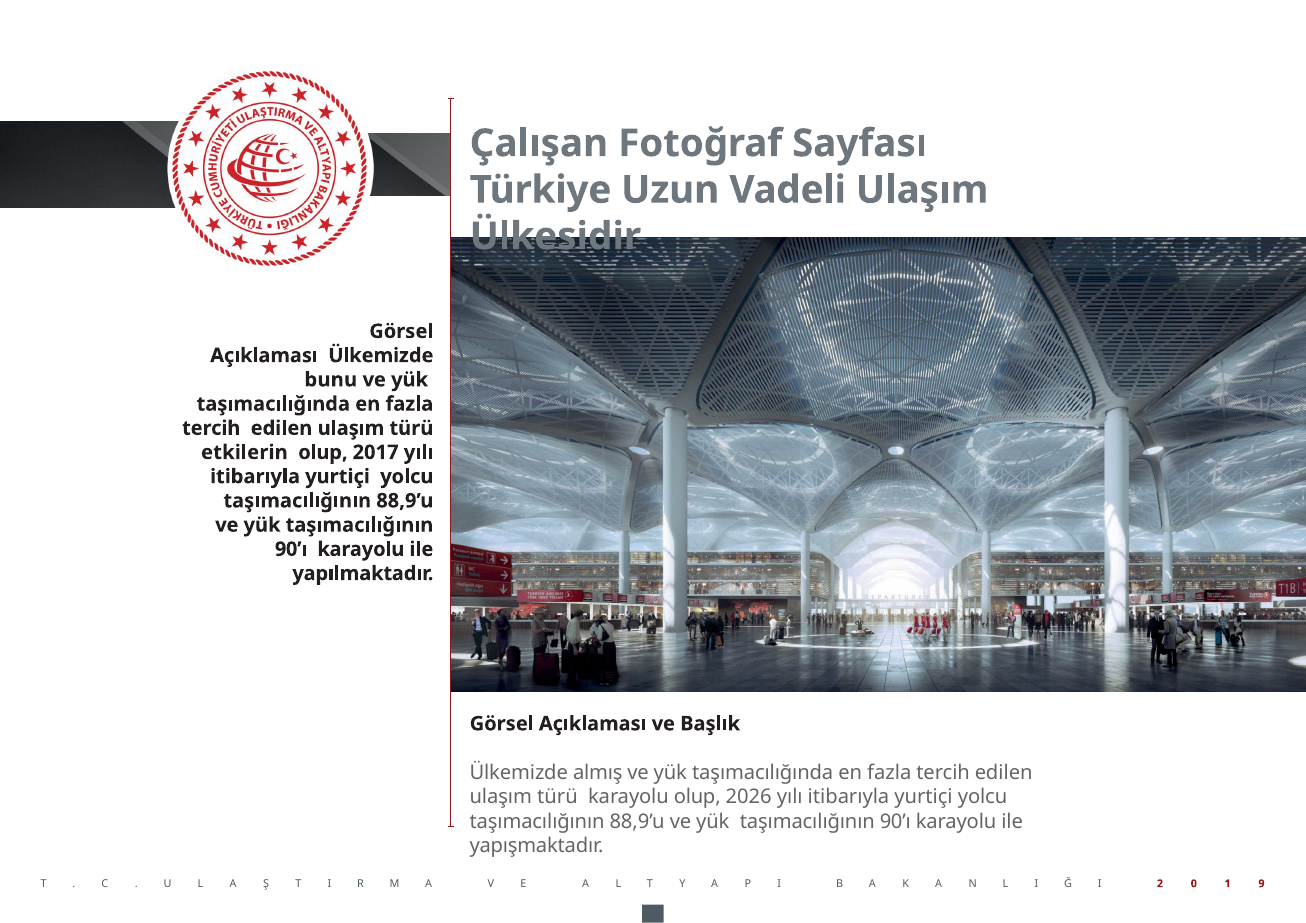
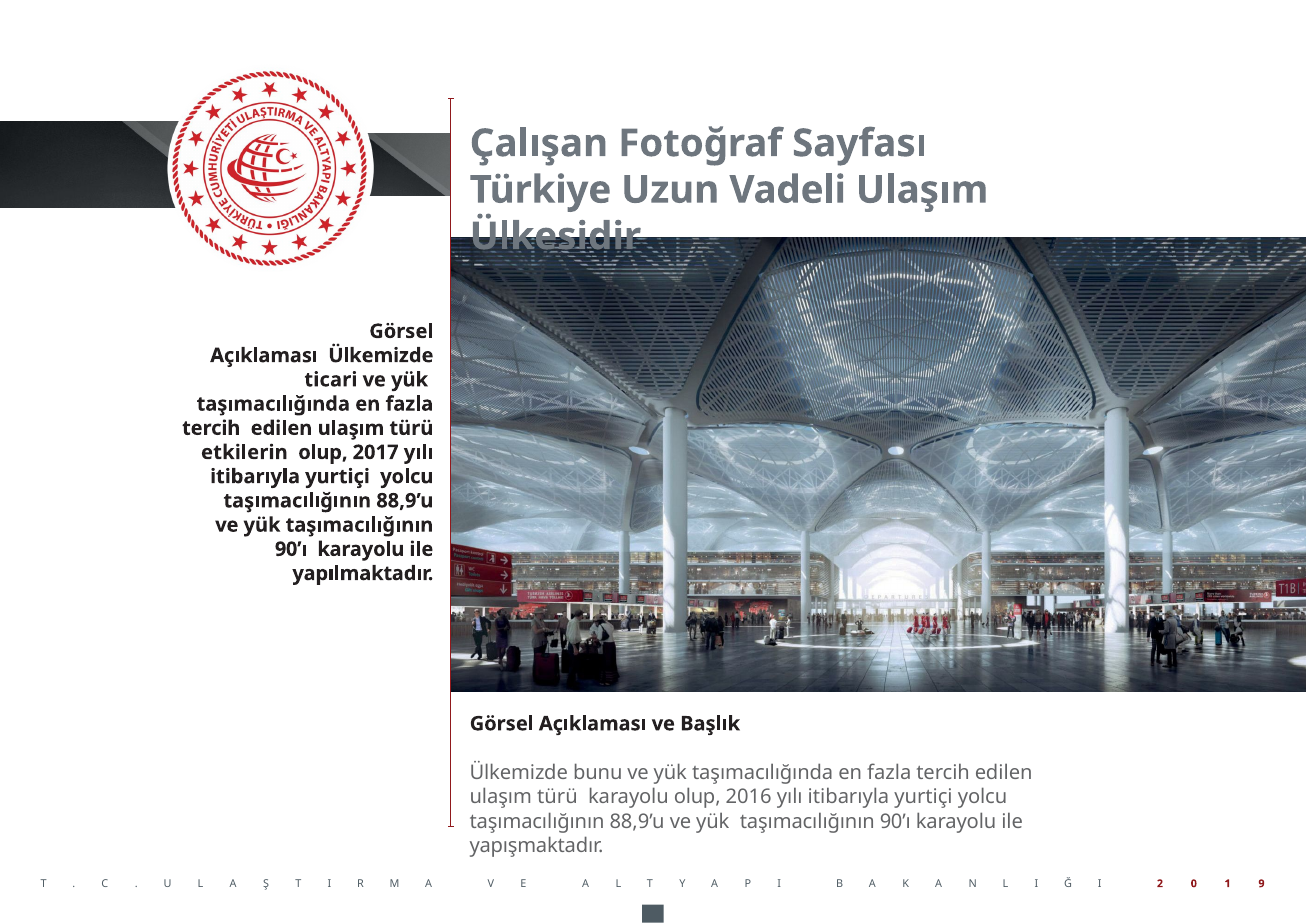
bunu: bunu -> ticari
almış: almış -> bunu
2026: 2026 -> 2016
